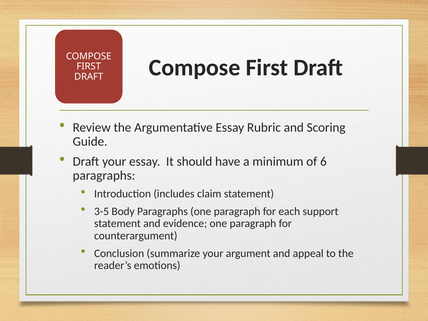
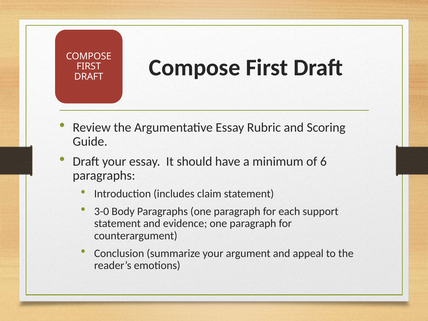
3-5: 3-5 -> 3-0
